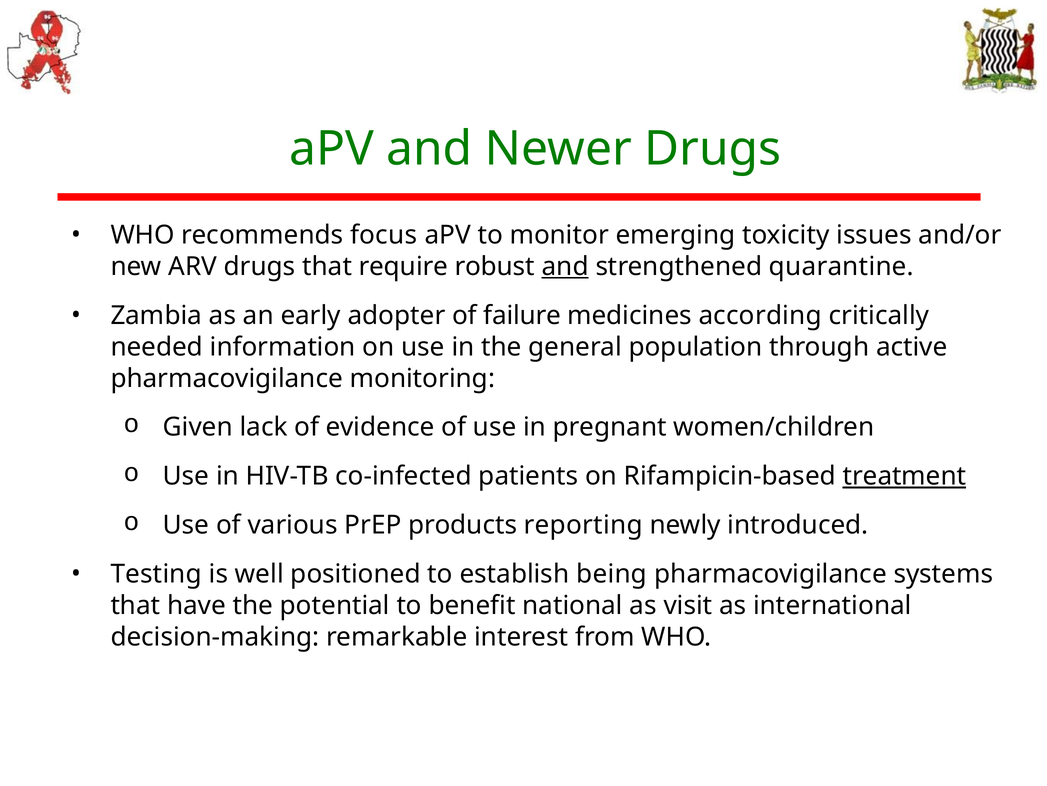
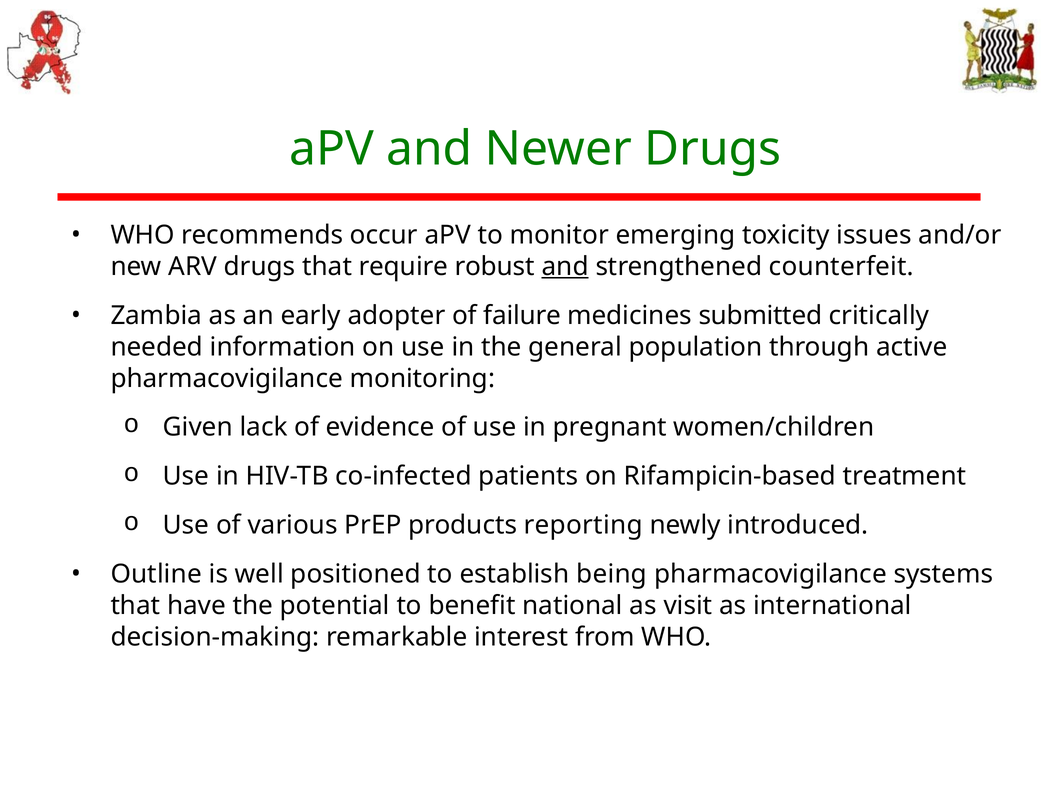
focus: focus -> occur
quarantine: quarantine -> counterfeit
according: according -> submitted
treatment underline: present -> none
Testing: Testing -> Outline
